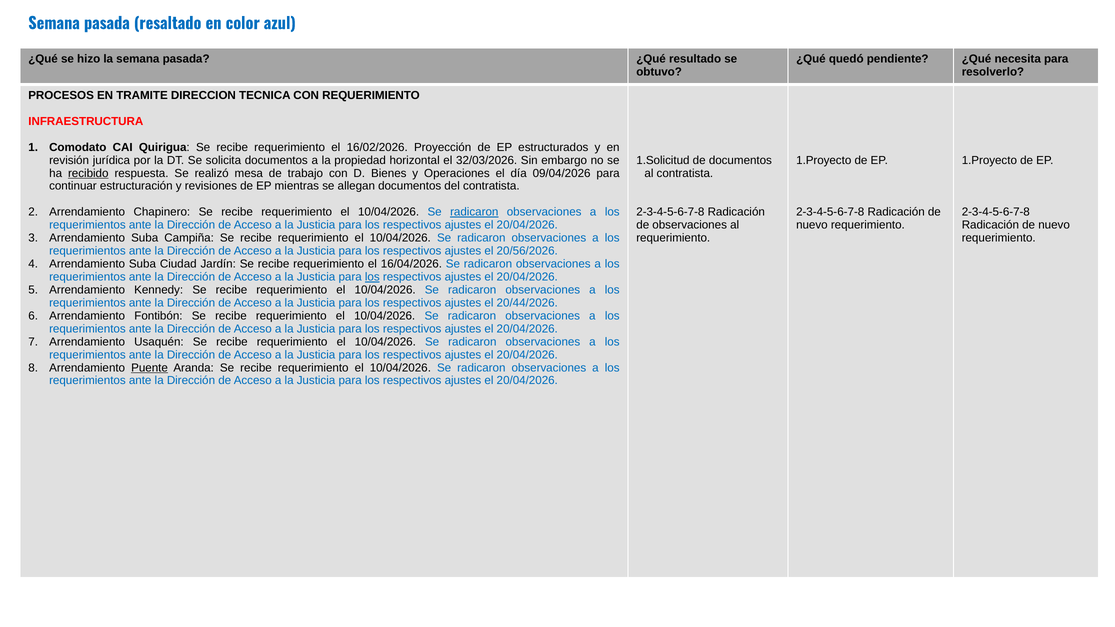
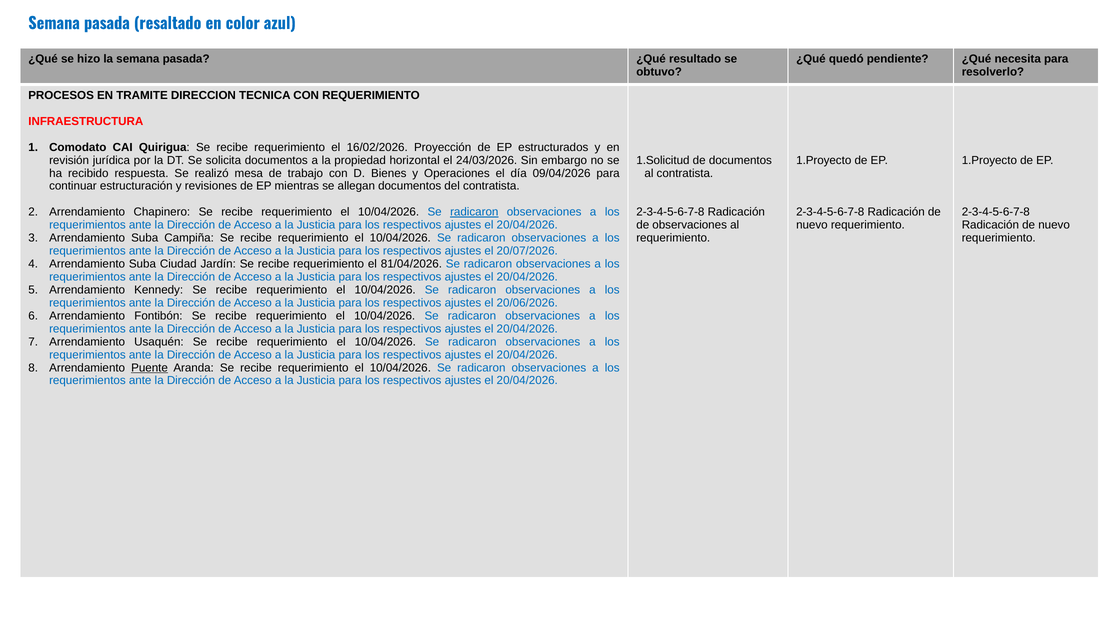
32/03/2026: 32/03/2026 -> 24/03/2026
recibido underline: present -> none
20/56/2026: 20/56/2026 -> 20/07/2026
16/04/2026: 16/04/2026 -> 81/04/2026
los at (372, 277) underline: present -> none
20/44/2026: 20/44/2026 -> 20/06/2026
